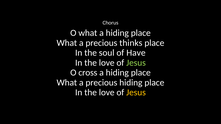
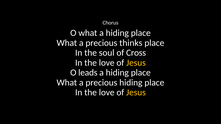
Have: Have -> Cross
Jesus at (136, 63) colour: light green -> yellow
cross: cross -> leads
